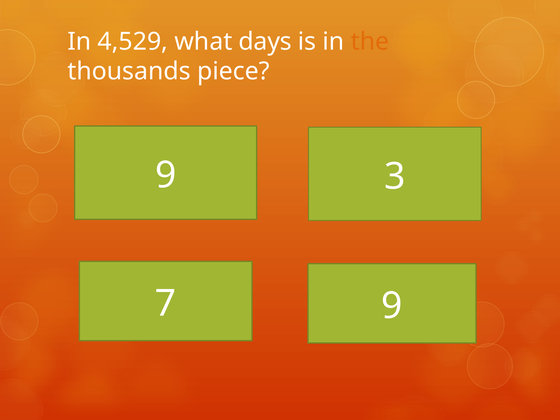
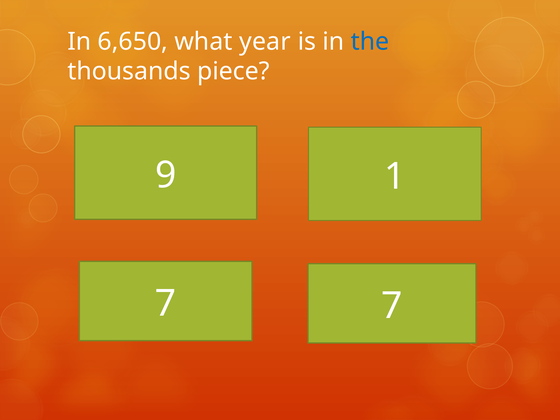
4,529: 4,529 -> 6,650
days: days -> year
the colour: orange -> blue
3: 3 -> 1
7 9: 9 -> 7
